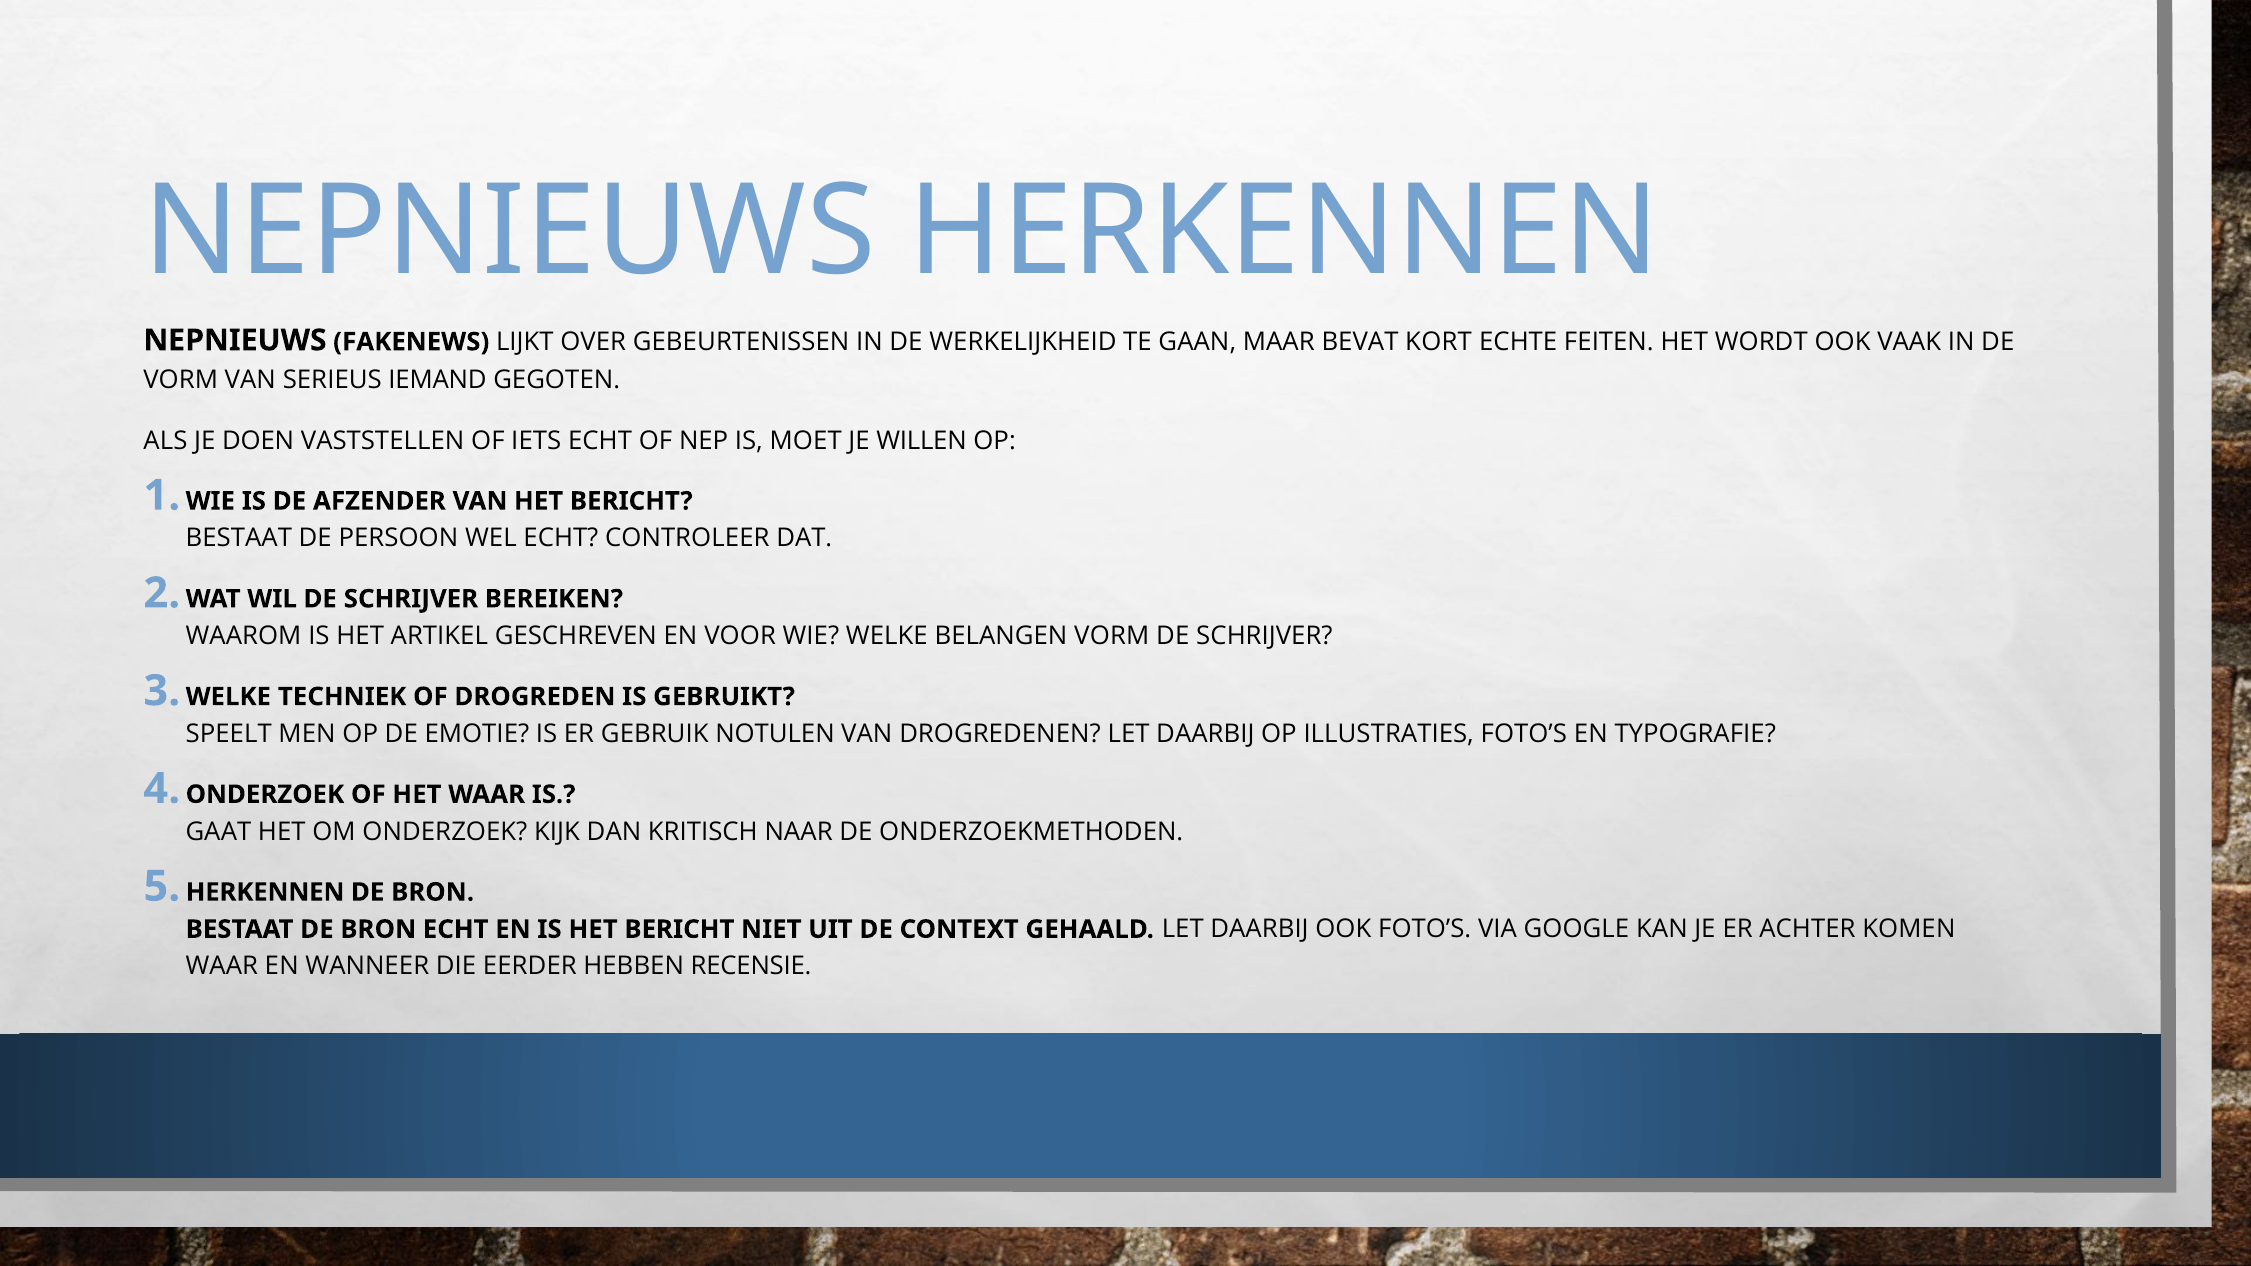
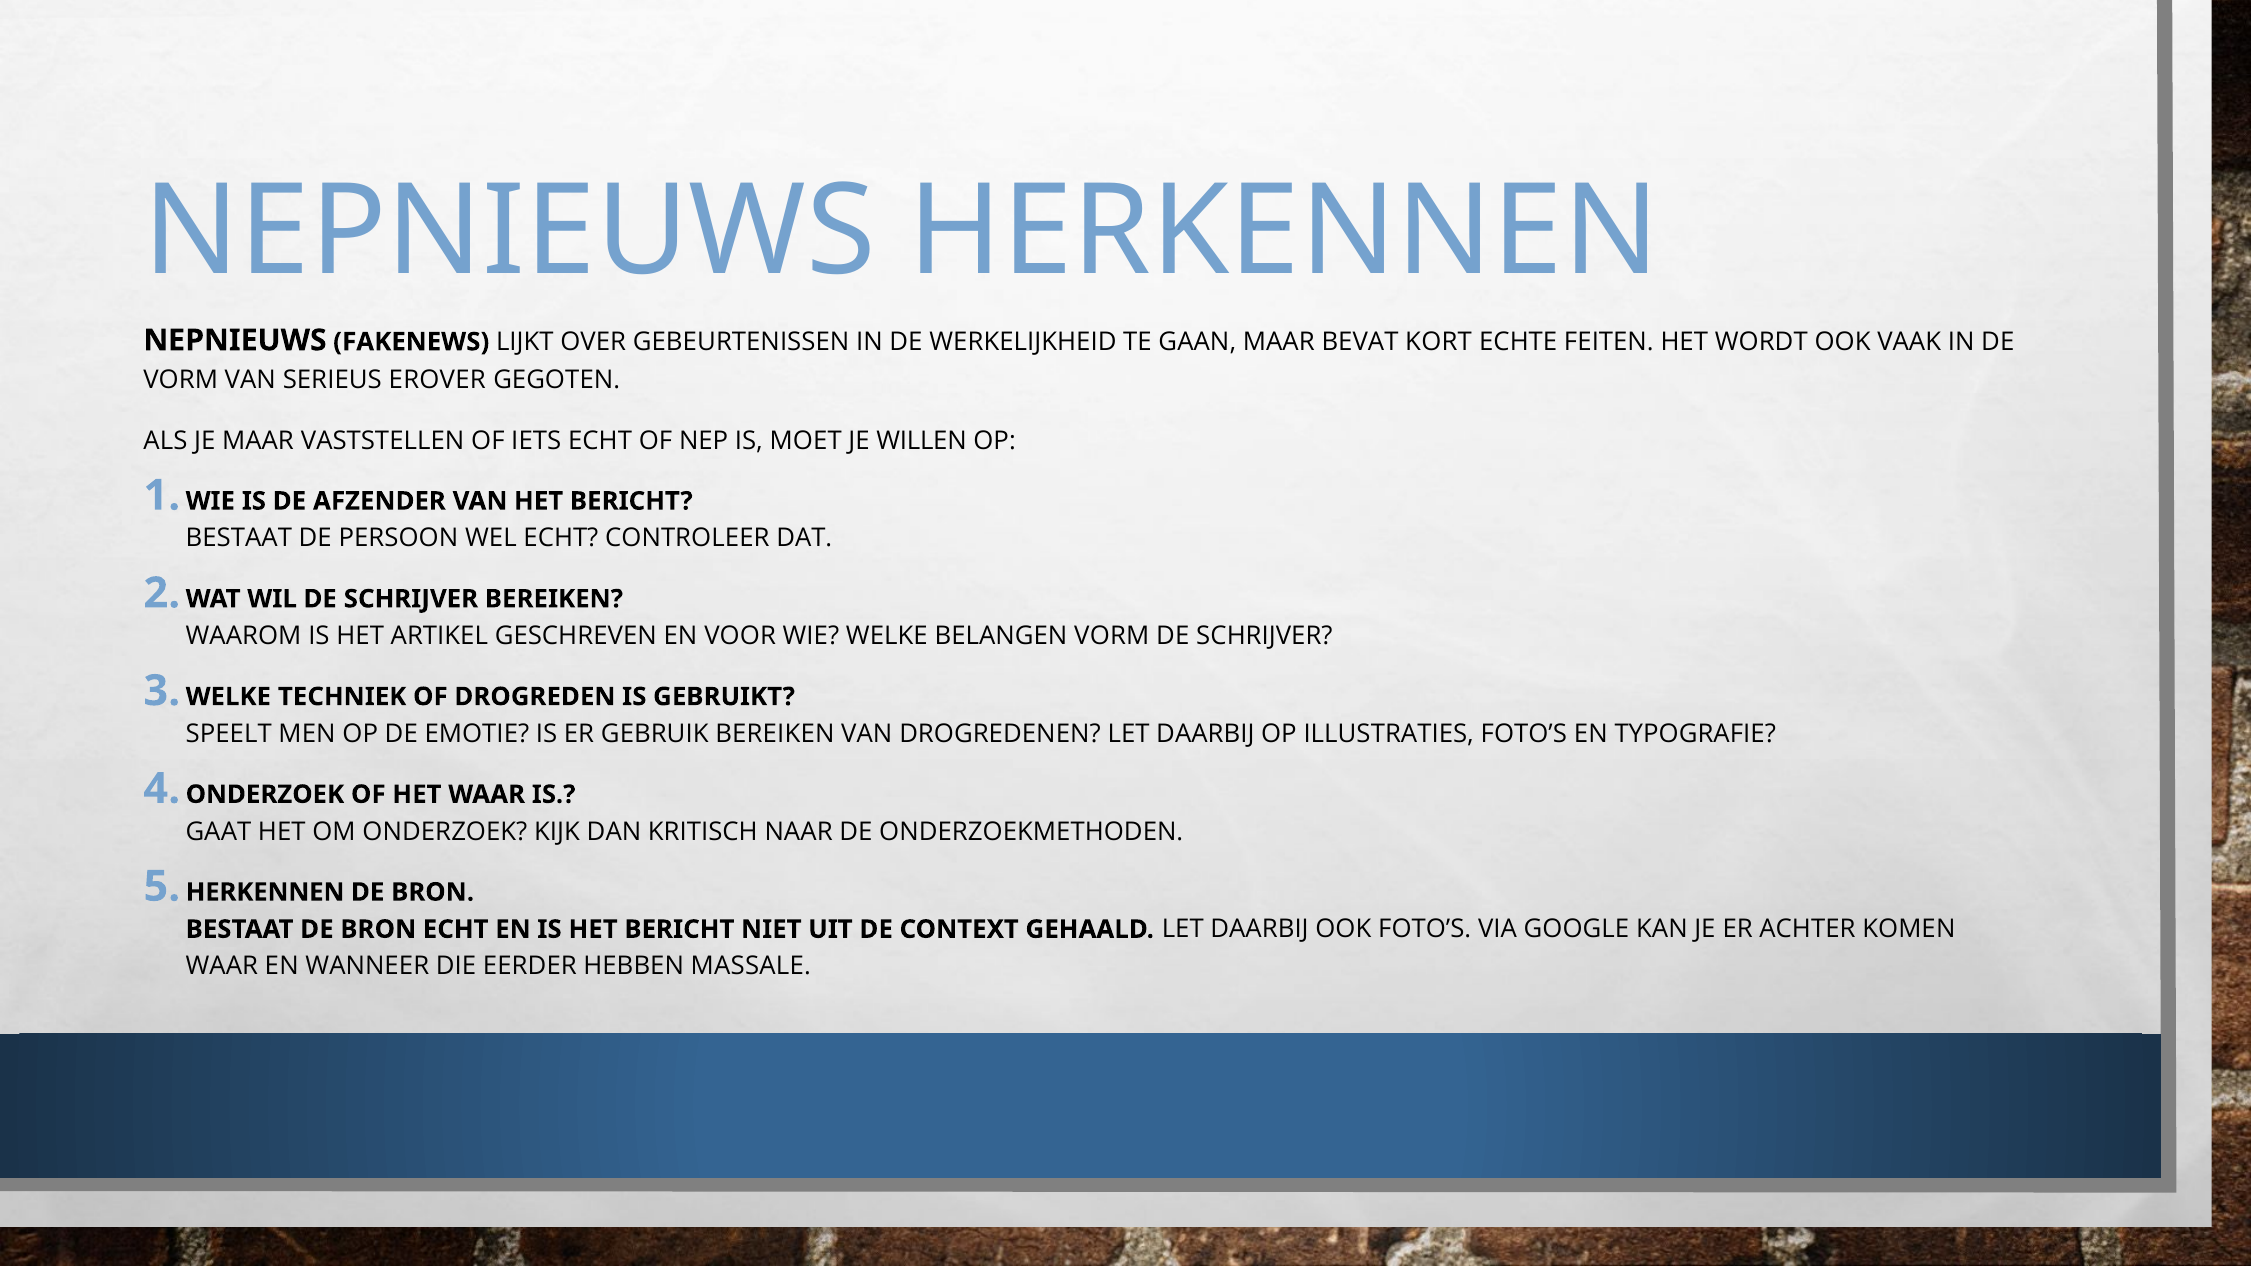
IEMAND: IEMAND -> EROVER
JE DOEN: DOEN -> MAAR
GEBRUIK NOTULEN: NOTULEN -> BEREIKEN
RECENSIE: RECENSIE -> MASSALE
